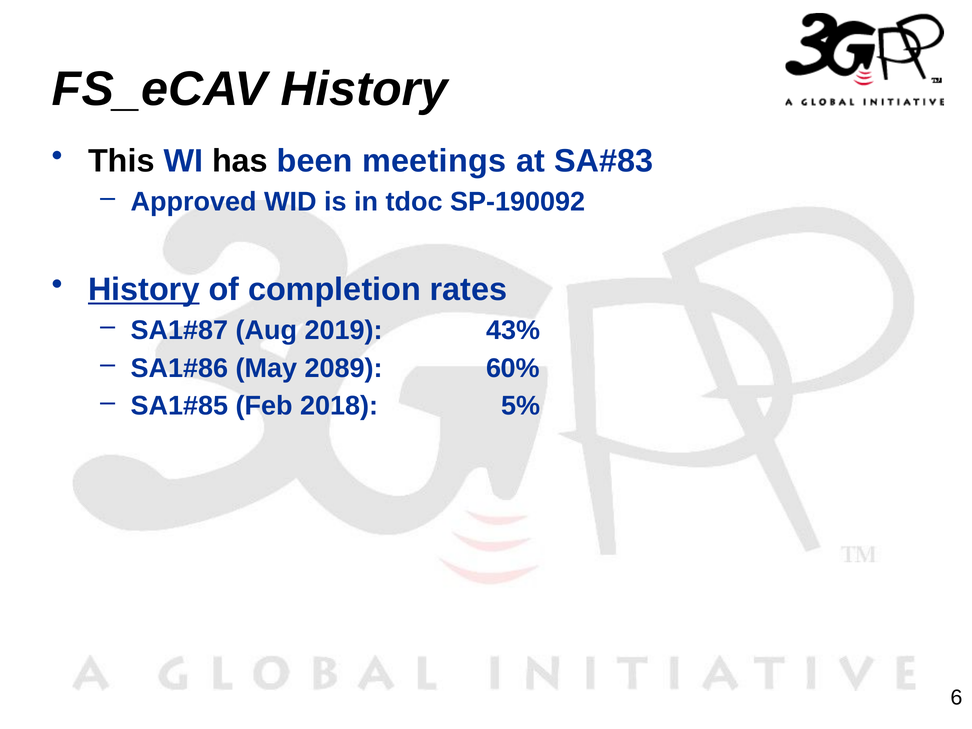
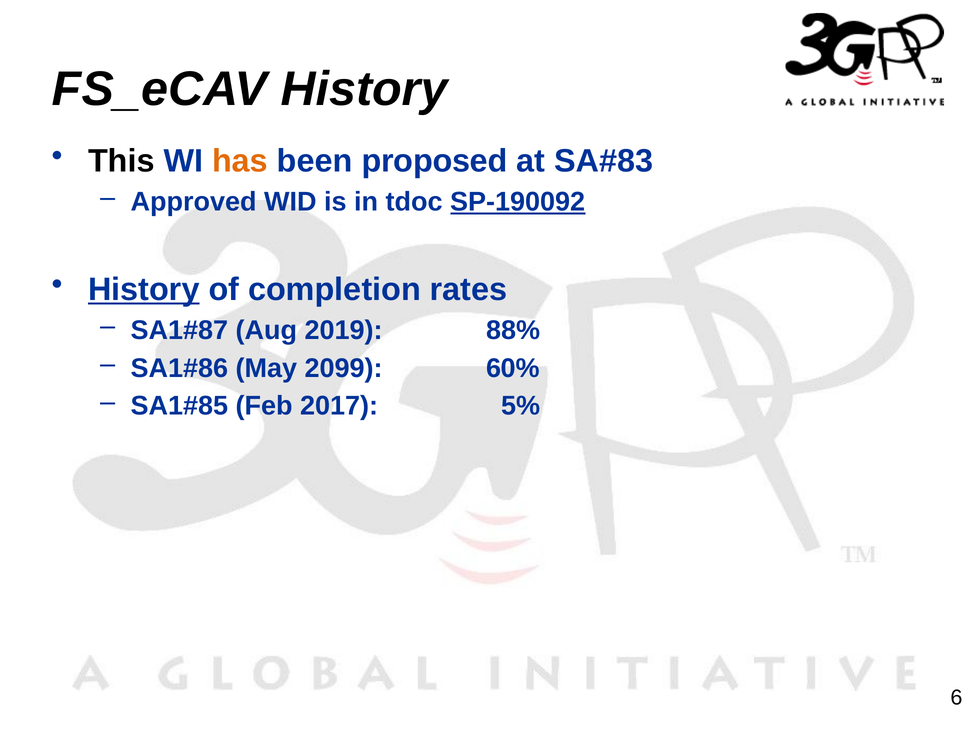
has colour: black -> orange
meetings: meetings -> proposed
SP-190092 underline: none -> present
43%: 43% -> 88%
2089: 2089 -> 2099
2018: 2018 -> 2017
